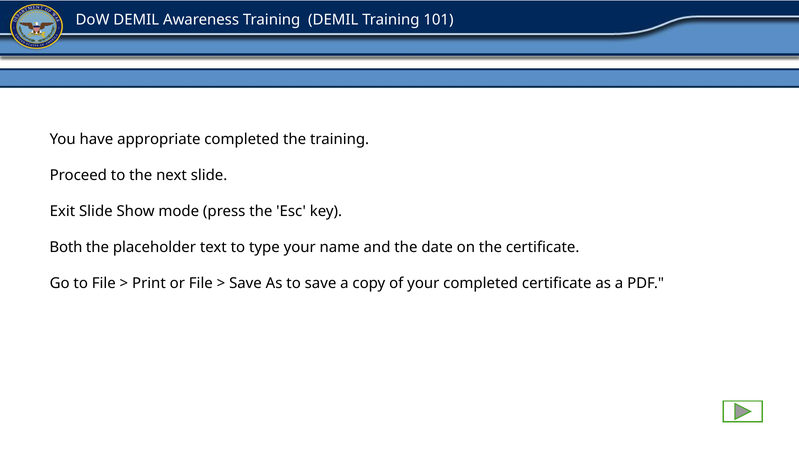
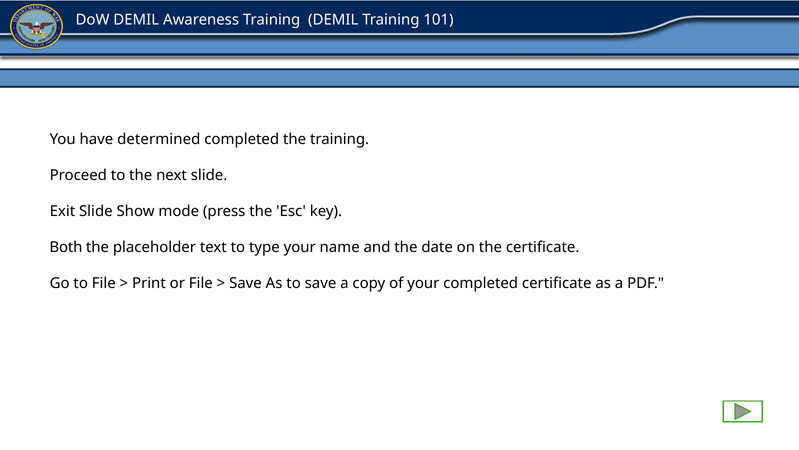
appropriate: appropriate -> determined
